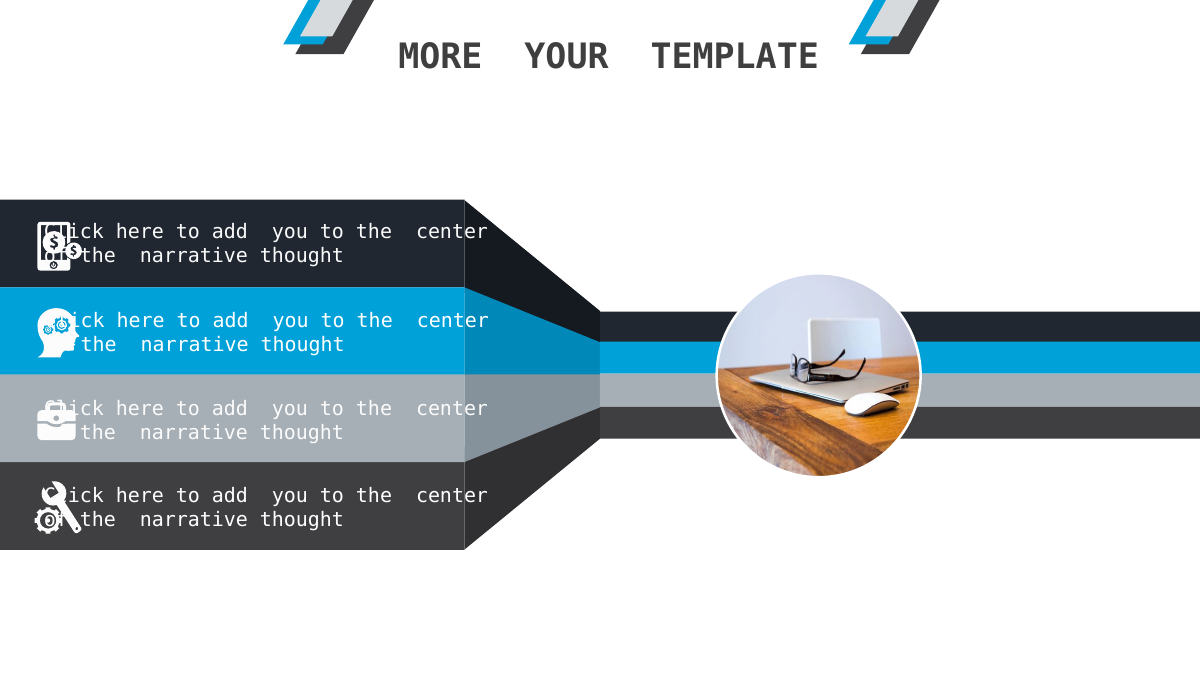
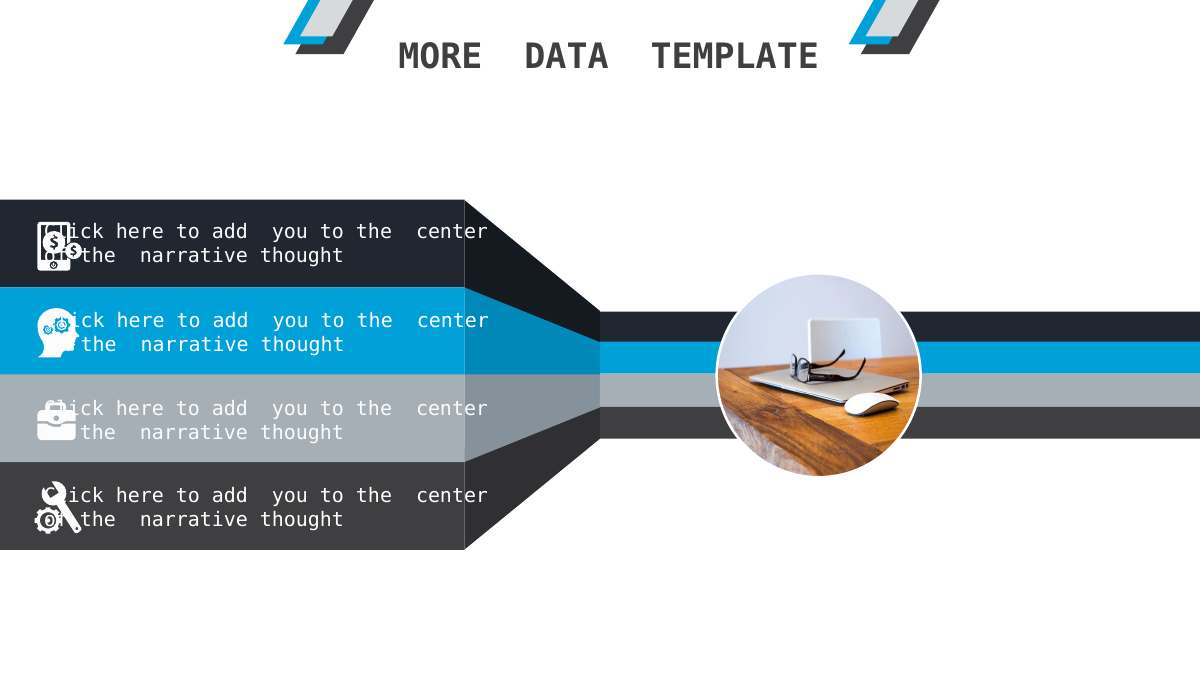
YOUR: YOUR -> DATA
